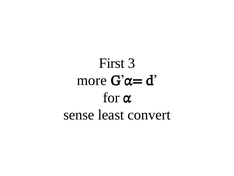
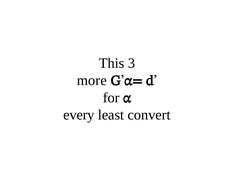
First: First -> This
sense: sense -> every
